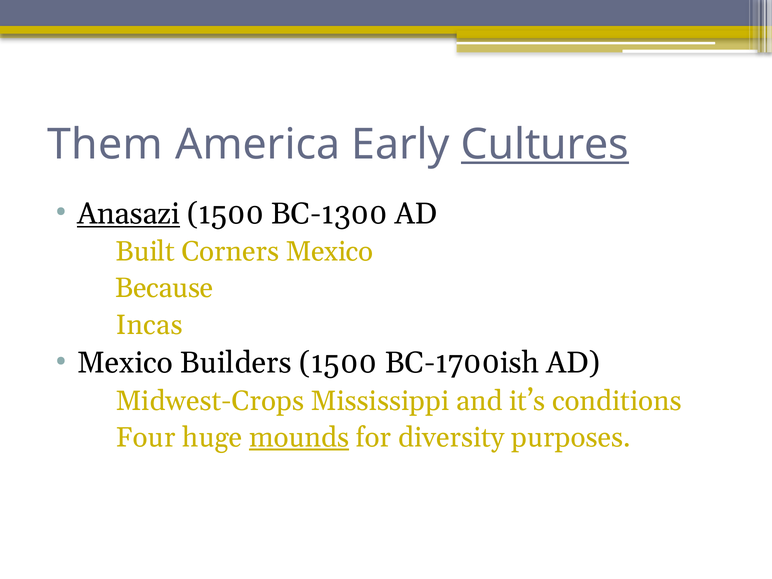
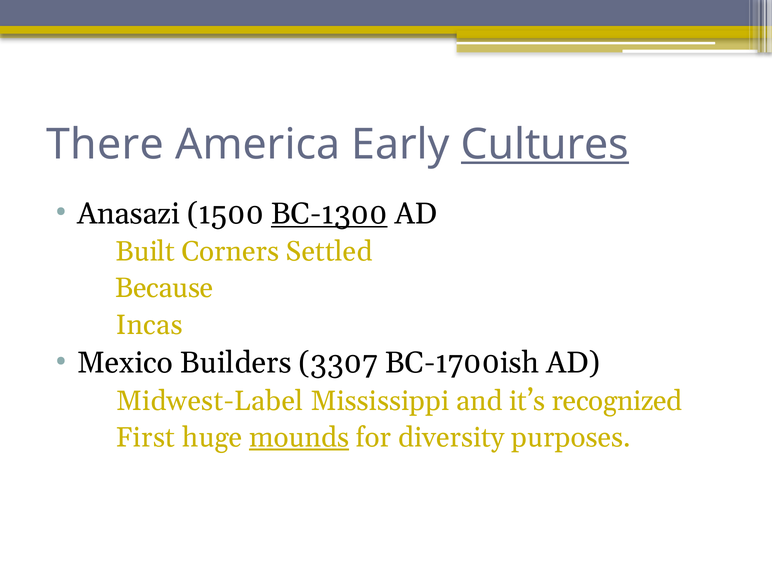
Them: Them -> There
Anasazi underline: present -> none
BC-1300 underline: none -> present
Corners Mexico: Mexico -> Settled
Builders 1500: 1500 -> 3307
Midwest-Crops: Midwest-Crops -> Midwest-Label
conditions: conditions -> recognized
Four: Four -> First
